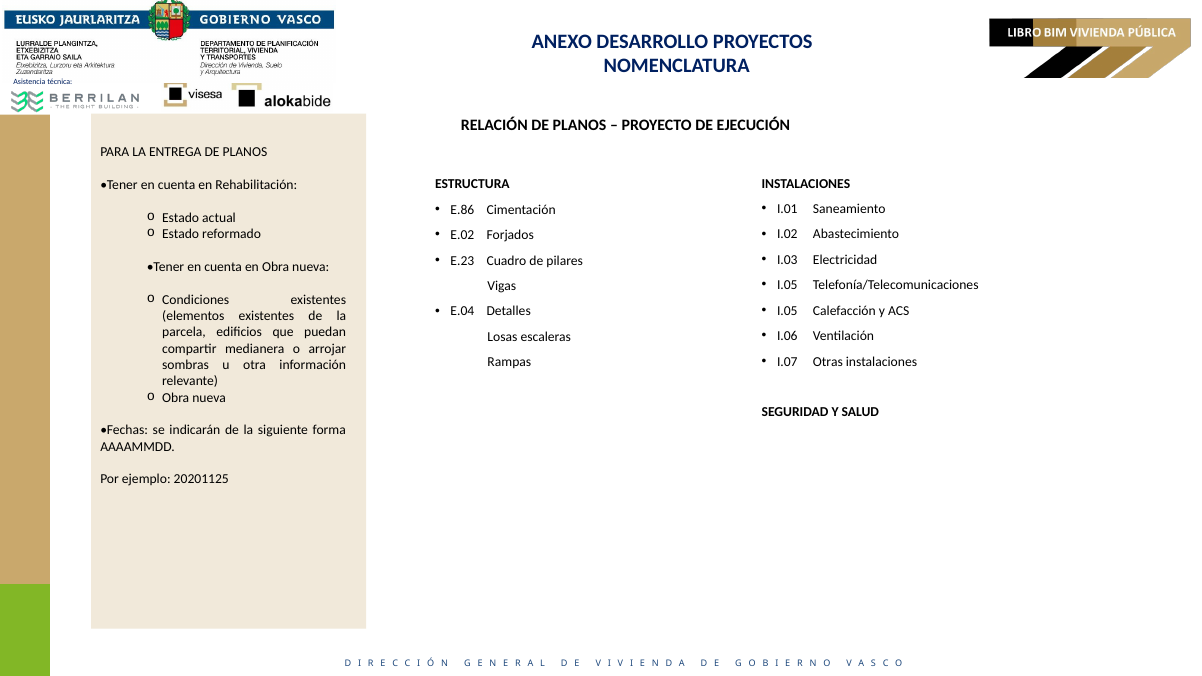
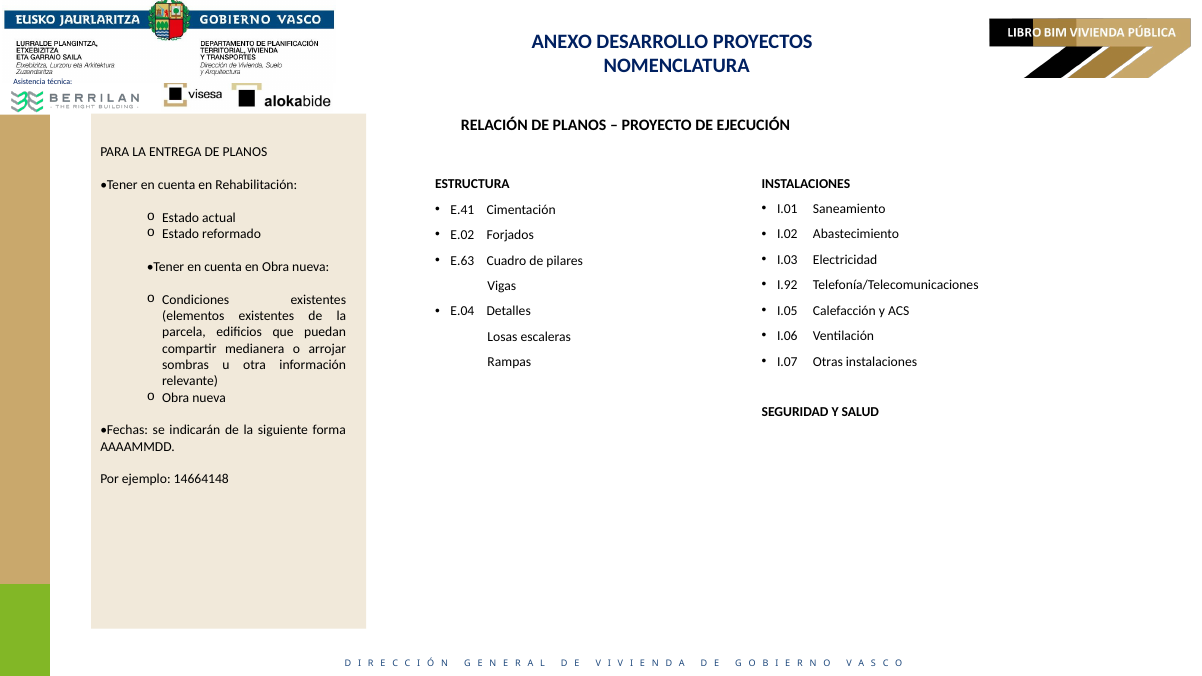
E.86: E.86 -> E.41
E.23: E.23 -> E.63
I.05 at (787, 285): I.05 -> I.92
20201125: 20201125 -> 14664148
